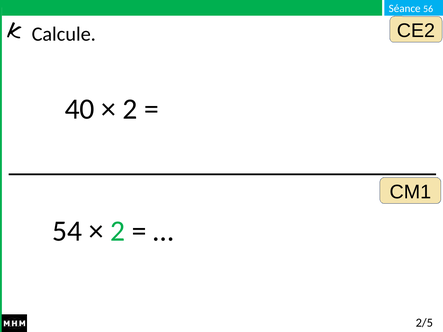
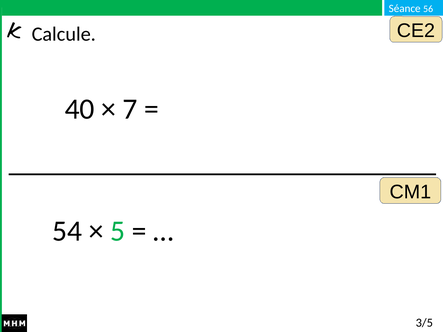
2 at (130, 109): 2 -> 7
2 at (118, 231): 2 -> 5
2/5: 2/5 -> 3/5
